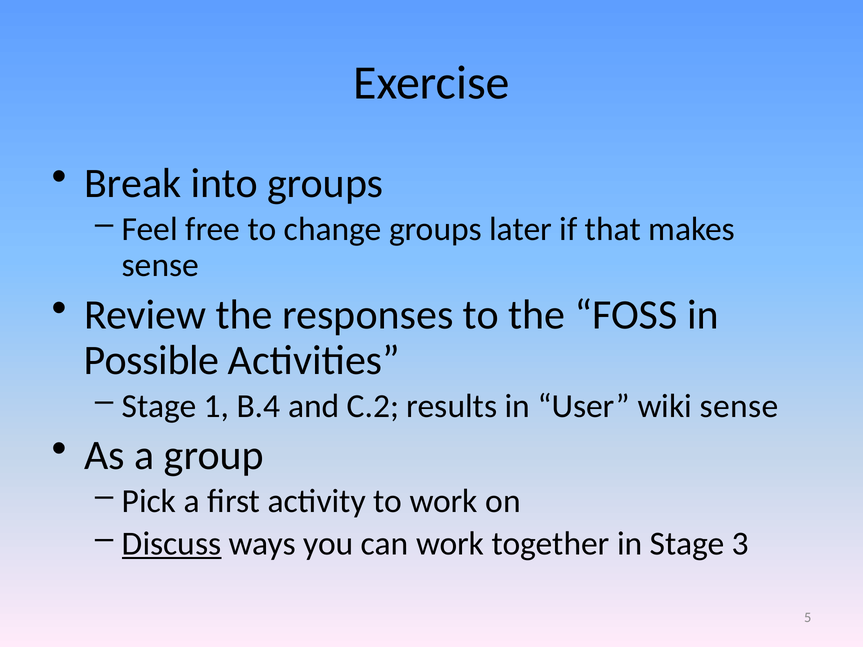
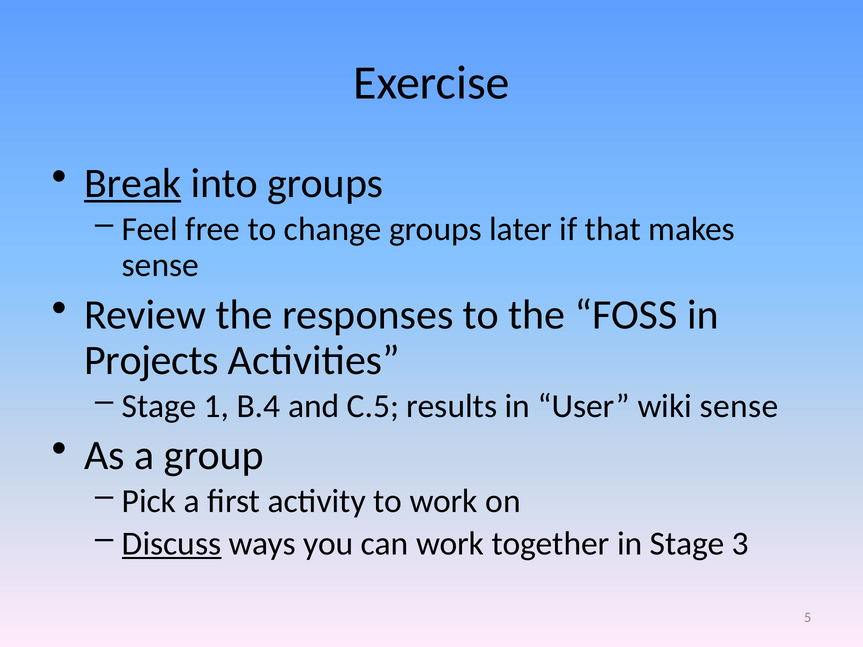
Break underline: none -> present
Possible: Possible -> Projects
C.2: C.2 -> C.5
